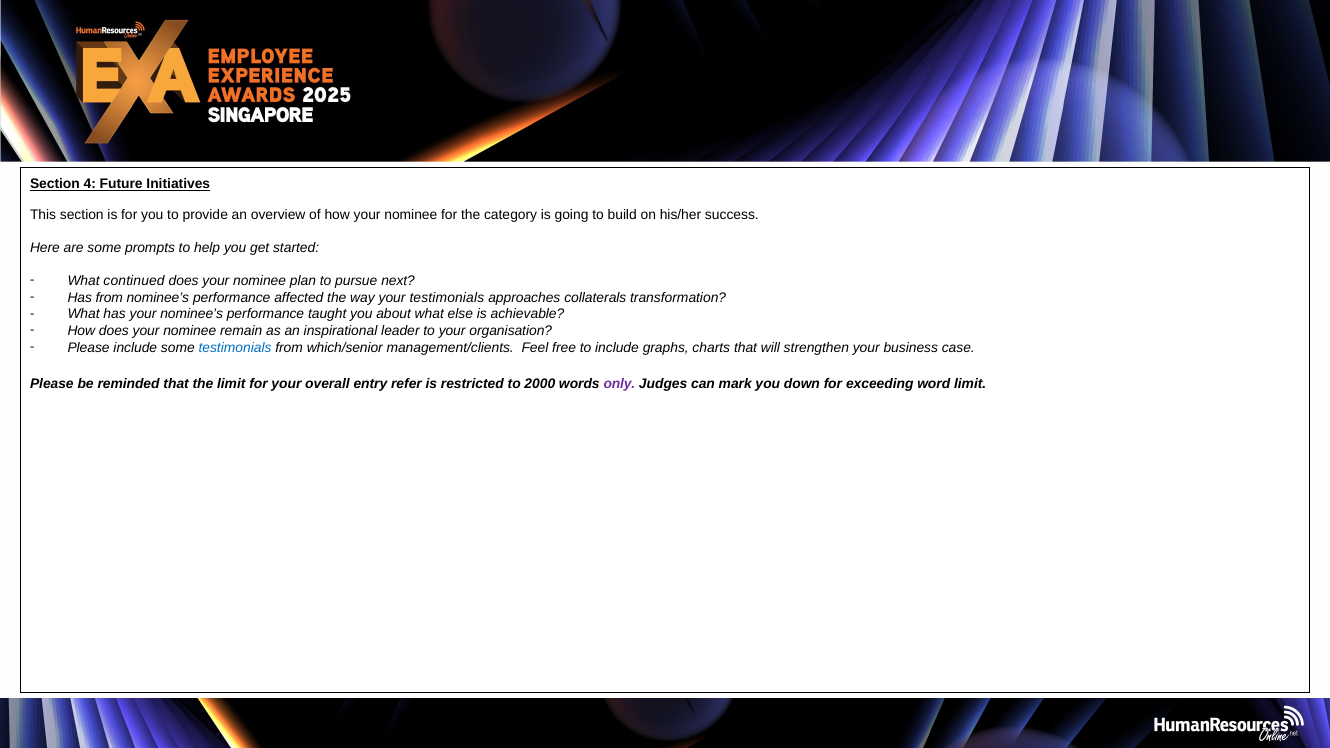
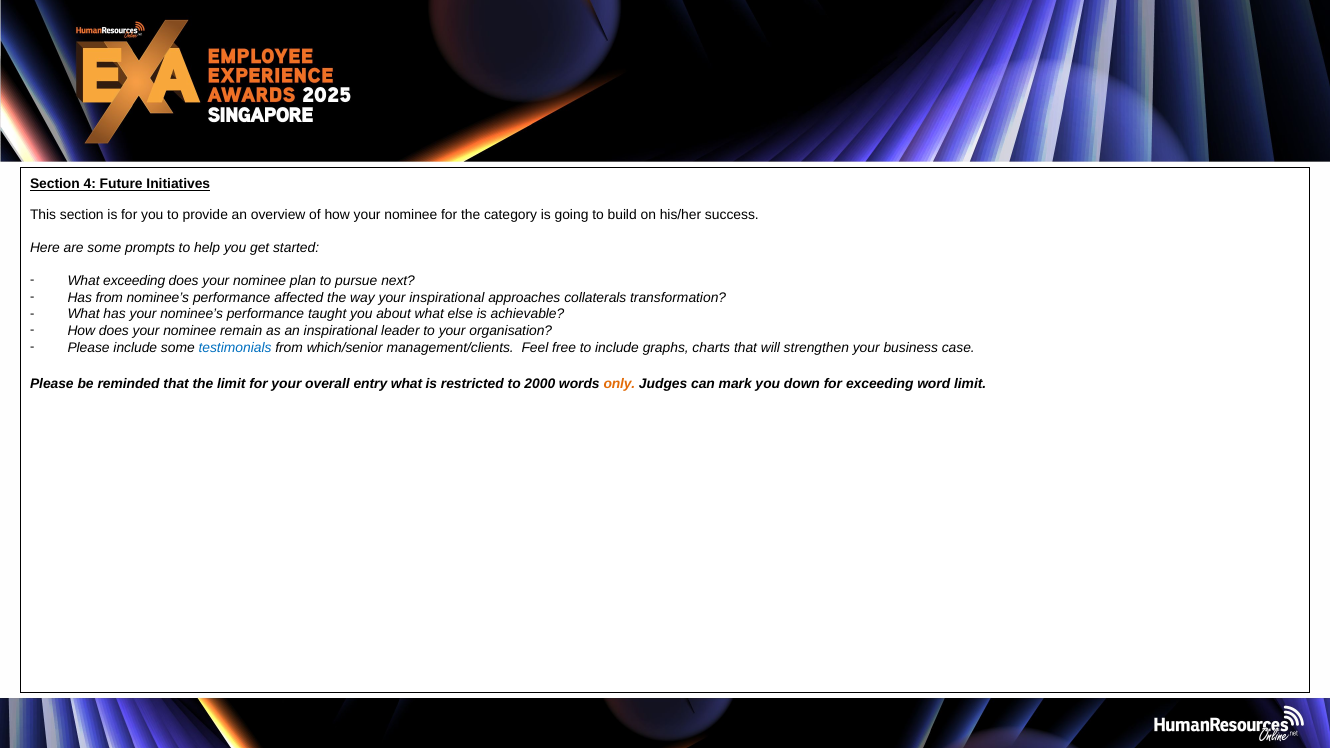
What continued: continued -> exceeding
your testimonials: testimonials -> inspirational
entry refer: refer -> what
only colour: purple -> orange
